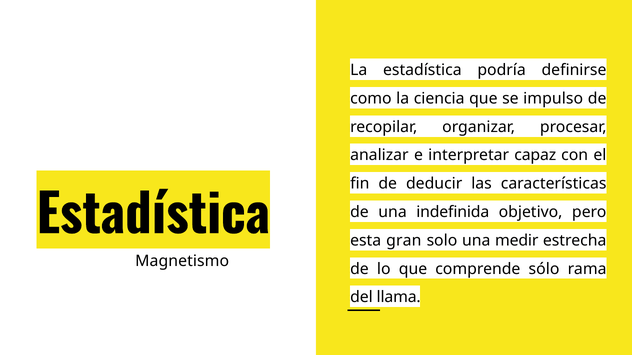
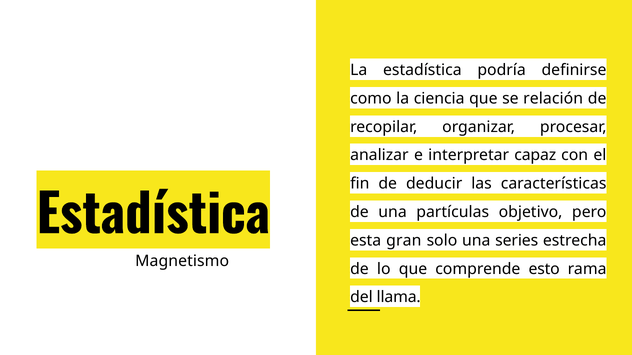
impulso: impulso -> relación
indefinida: indefinida -> partículas
medir: medir -> series
sólo: sólo -> esto
